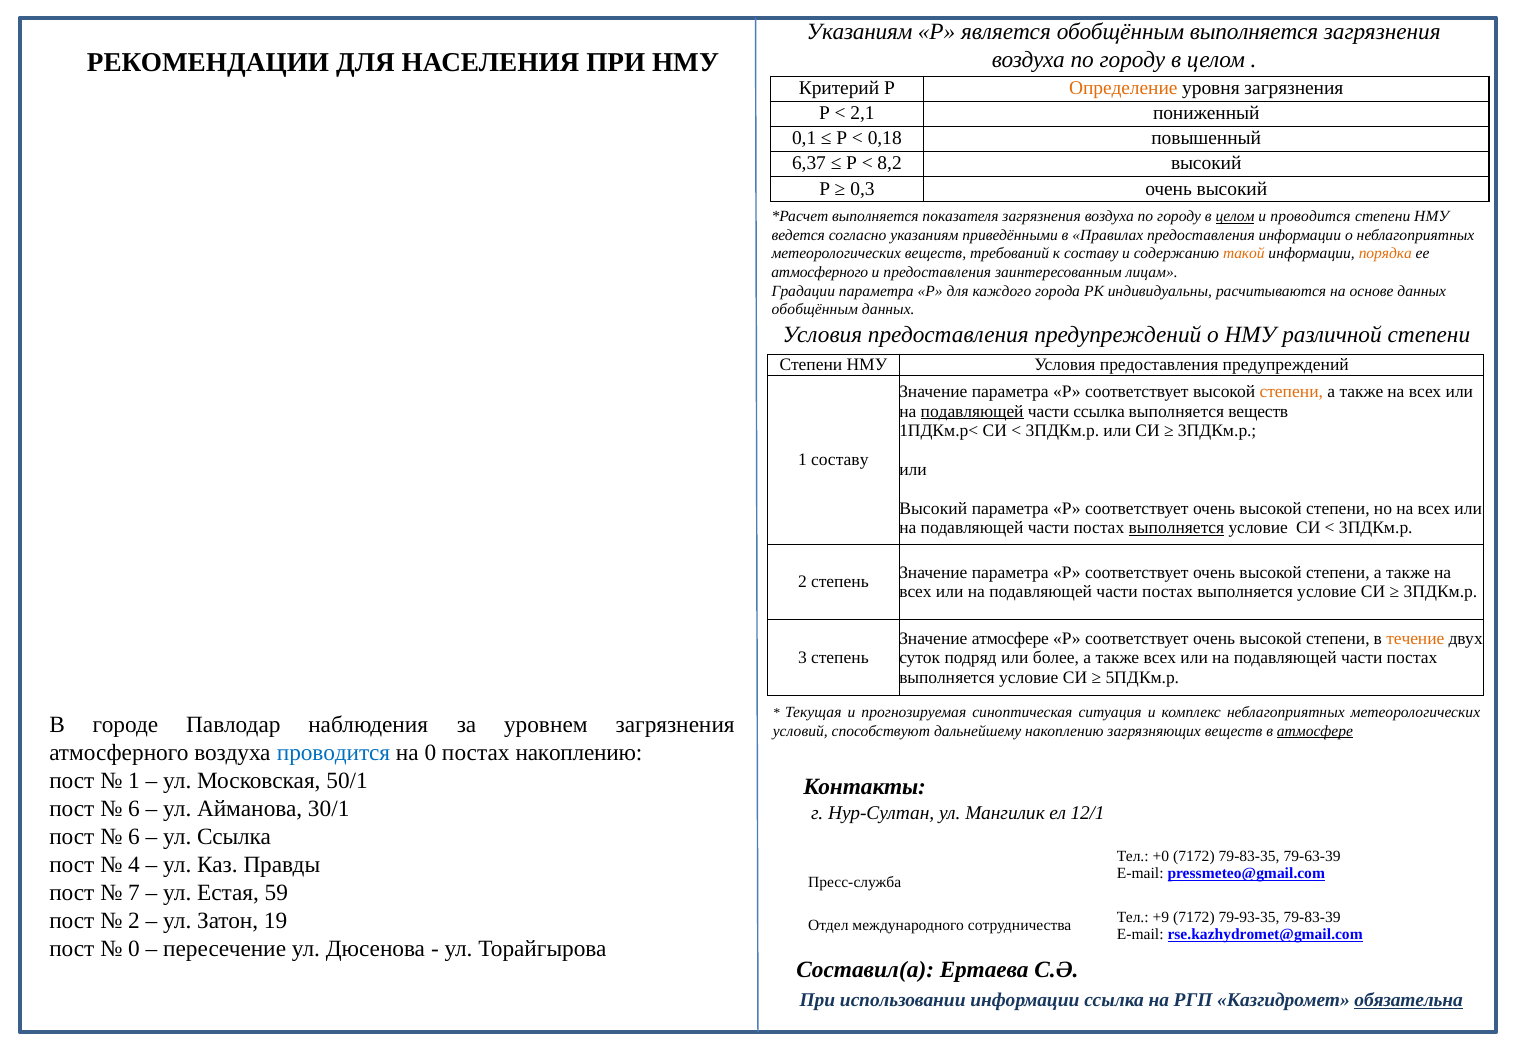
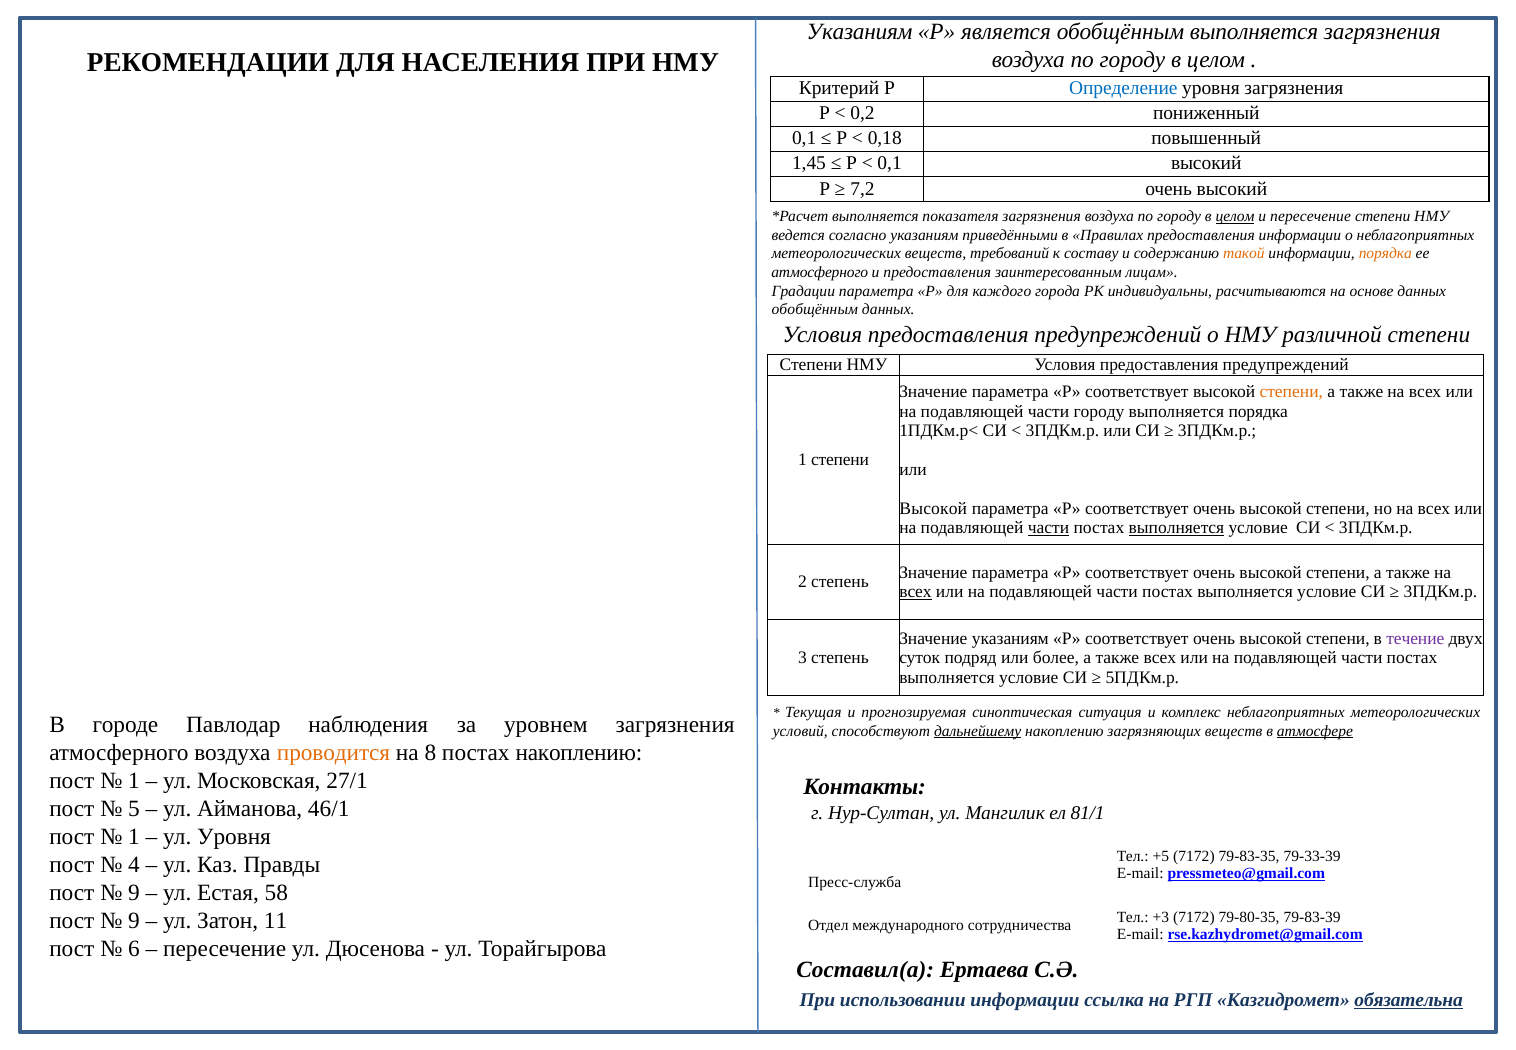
Определение colour: orange -> blue
2,1: 2,1 -> 0,2
6,37: 6,37 -> 1,45
8,2 at (890, 163): 8,2 -> 0,1
0,3: 0,3 -> 7,2
и проводится: проводится -> пересечение
подавляющей at (972, 411) underline: present -> none
части ссылка: ссылка -> городу
выполняется веществ: веществ -> порядка
1 составу: составу -> степени
Высокий at (933, 508): Высокий -> Высокой
части at (1049, 528) underline: none -> present
всех at (915, 591) underline: none -> present
Значение атмосфере: атмосфере -> указаниям
течение colour: orange -> purple
дальнейшему underline: none -> present
проводится at (334, 752) colour: blue -> orange
на 0: 0 -> 8
50/1: 50/1 -> 27/1
6 at (134, 808): 6 -> 5
30/1: 30/1 -> 46/1
12/1: 12/1 -> 81/1
6 at (134, 836): 6 -> 1
ул Ссылка: Ссылка -> Уровня
+0: +0 -> +5
79-63-39: 79-63-39 -> 79-33-39
7 at (134, 892): 7 -> 9
59: 59 -> 58
+9: +9 -> +3
79-93-35: 79-93-35 -> 79-80-35
2 at (134, 920): 2 -> 9
19: 19 -> 11
0 at (134, 948): 0 -> 6
